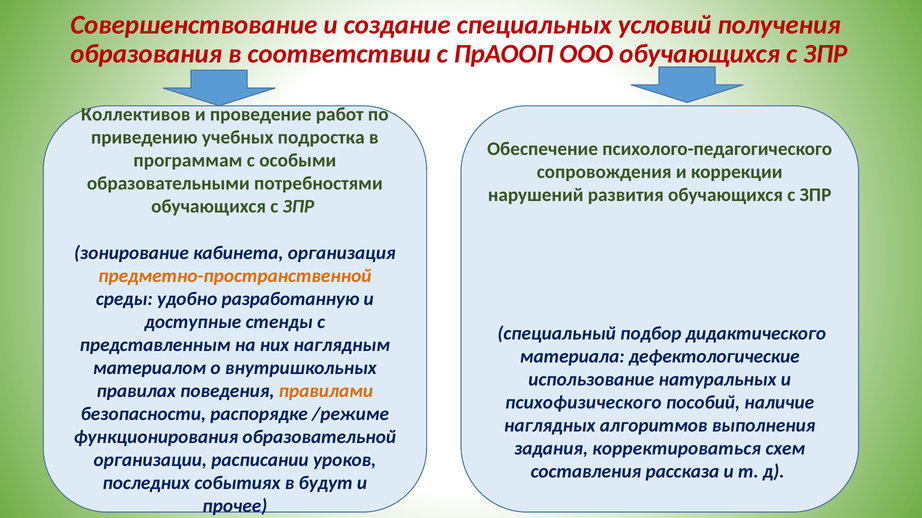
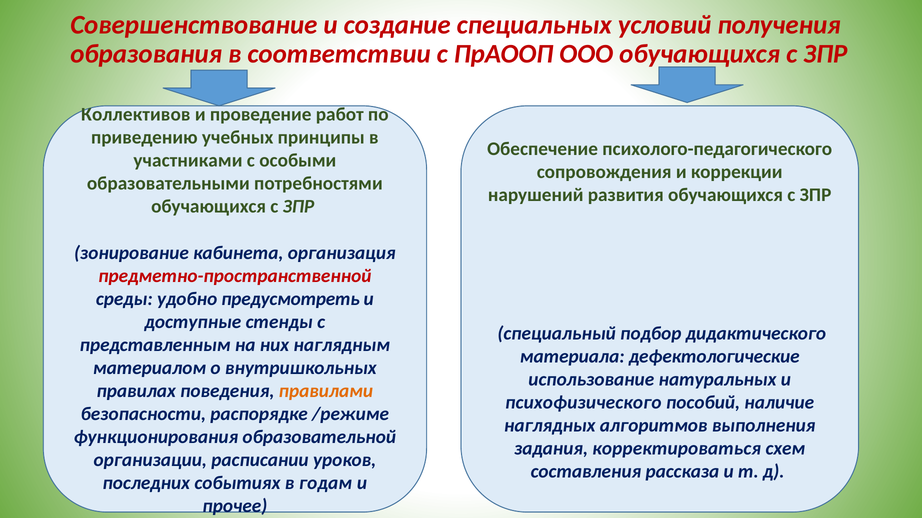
подростка: подростка -> принципы
программам: программам -> участниками
предметно-пространственной colour: orange -> red
разработанную: разработанную -> предусмотреть
будут: будут -> годам
